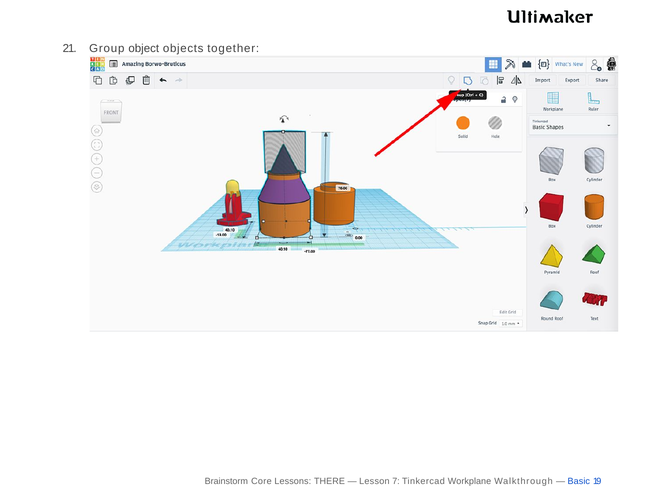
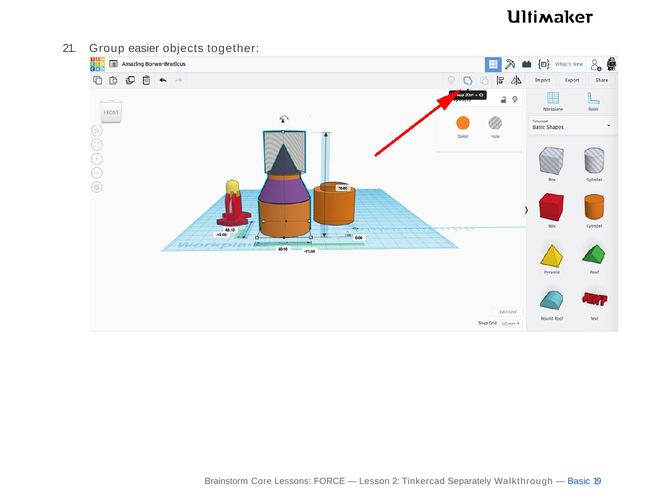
object: object -> easier
THERE: THERE -> FORCE
7: 7 -> 2
Workplane: Workplane -> Separately
